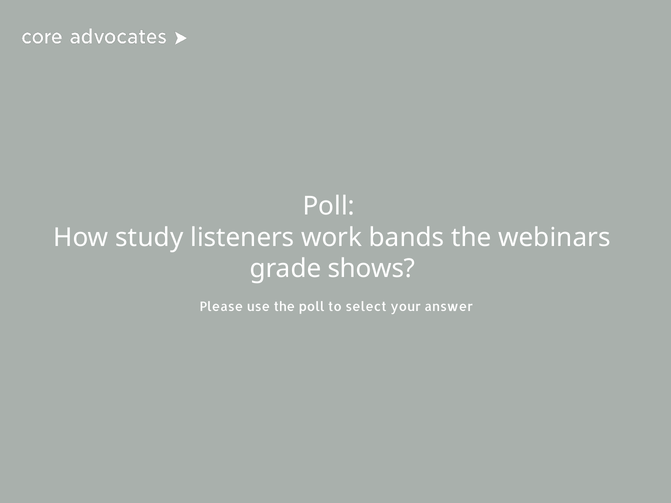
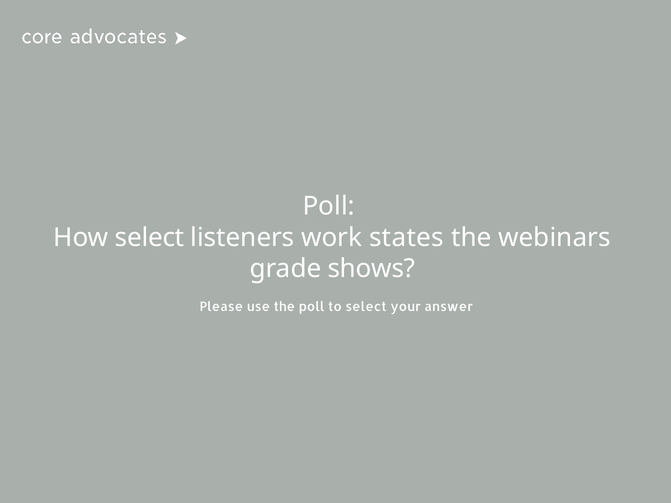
How study: study -> select
bands: bands -> states
